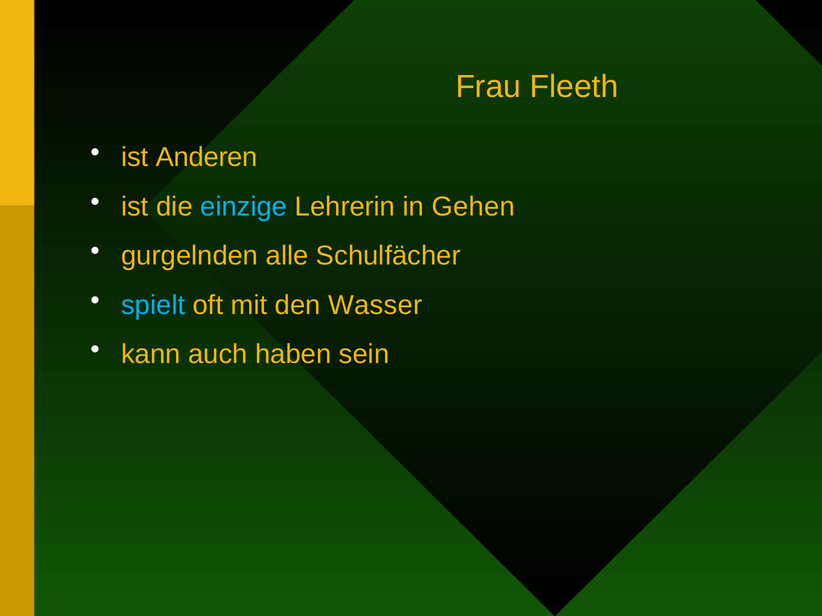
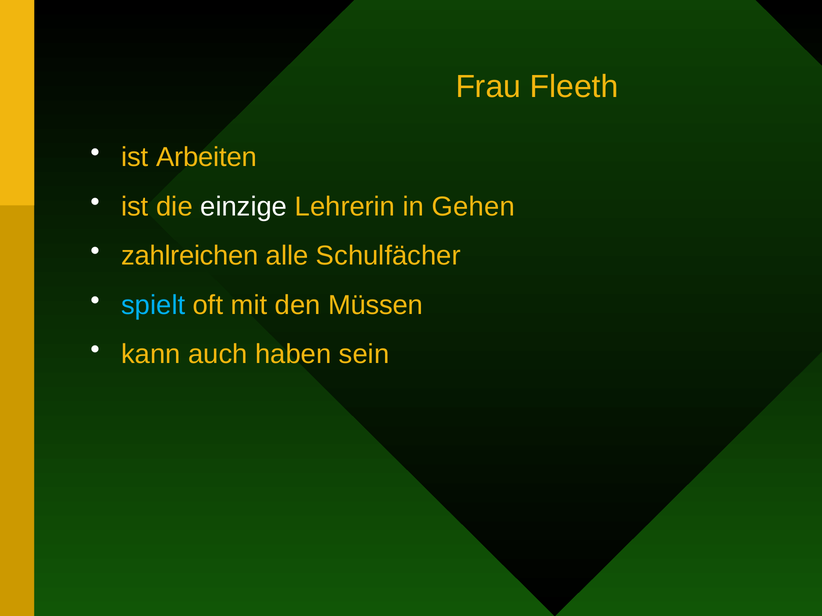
Anderen: Anderen -> Arbeiten
einzige colour: light blue -> white
gurgelnden: gurgelnden -> zahlreichen
Wasser: Wasser -> Müssen
